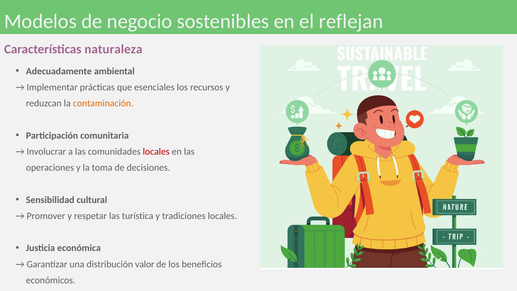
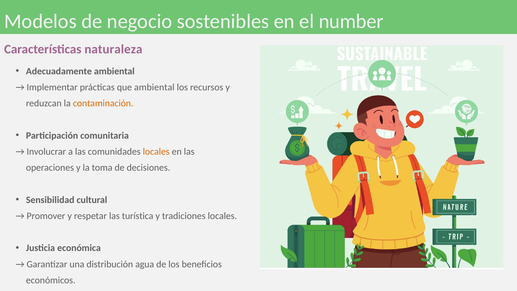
reflejan: reflejan -> number
que esenciales: esenciales -> ambiental
locales at (156, 152) colour: red -> orange
valor: valor -> agua
